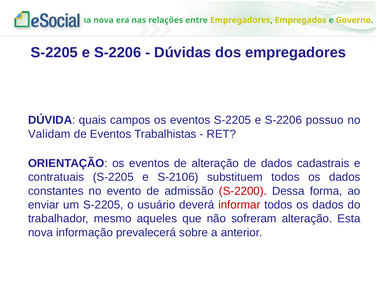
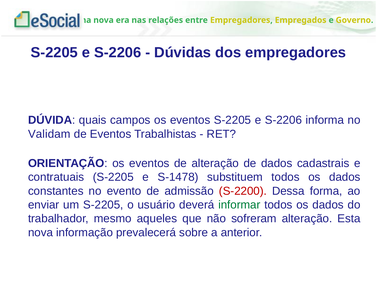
possuo: possuo -> informa
S-2106: S-2106 -> S-1478
informar colour: red -> green
